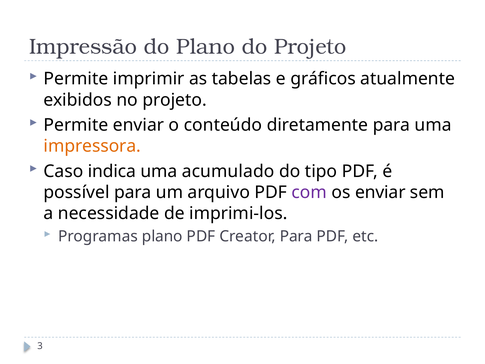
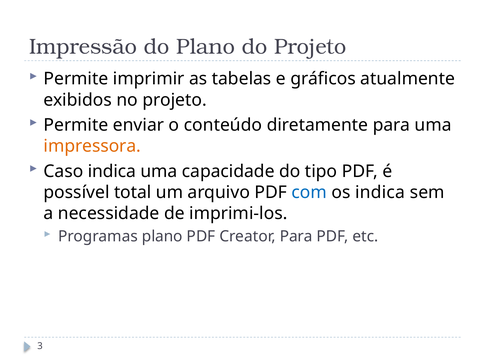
acumulado: acumulado -> capacidade
possível para: para -> total
com colour: purple -> blue
os enviar: enviar -> indica
